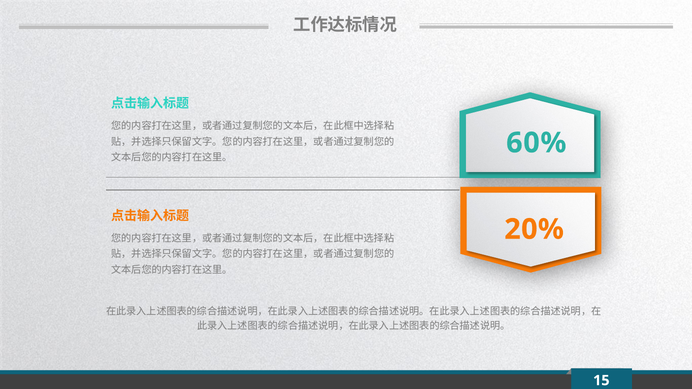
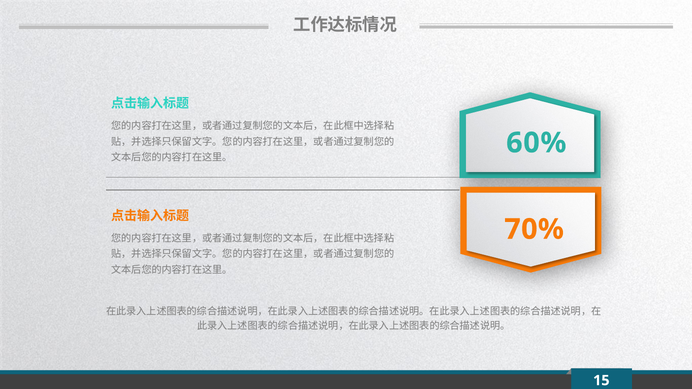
20%: 20% -> 70%
